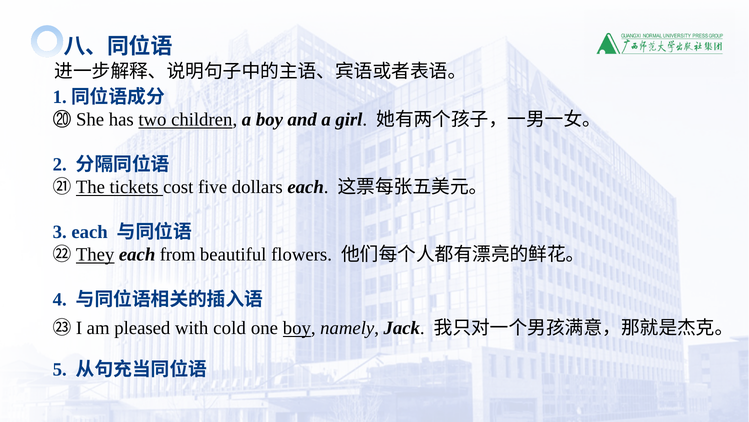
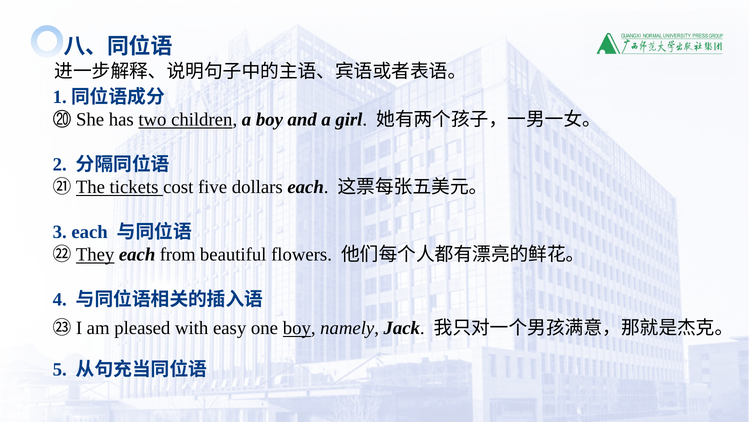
cold: cold -> easy
